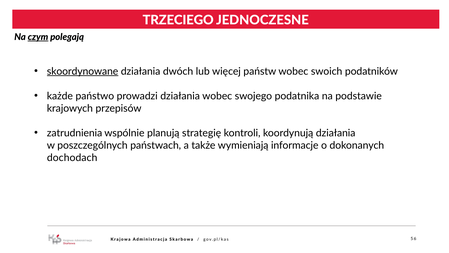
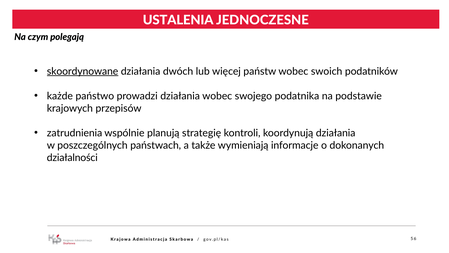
TRZECIEGO: TRZECIEGO -> USTALENIA
czym underline: present -> none
dochodach: dochodach -> działalności
